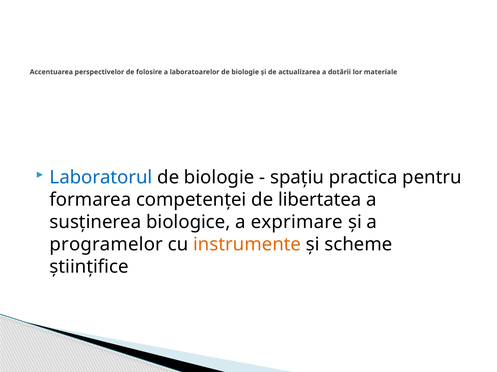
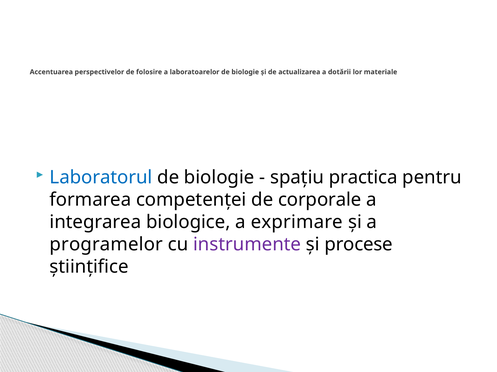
libertatea: libertatea -> corporale
susținerea: susținerea -> integrarea
instrumente colour: orange -> purple
scheme: scheme -> procese
